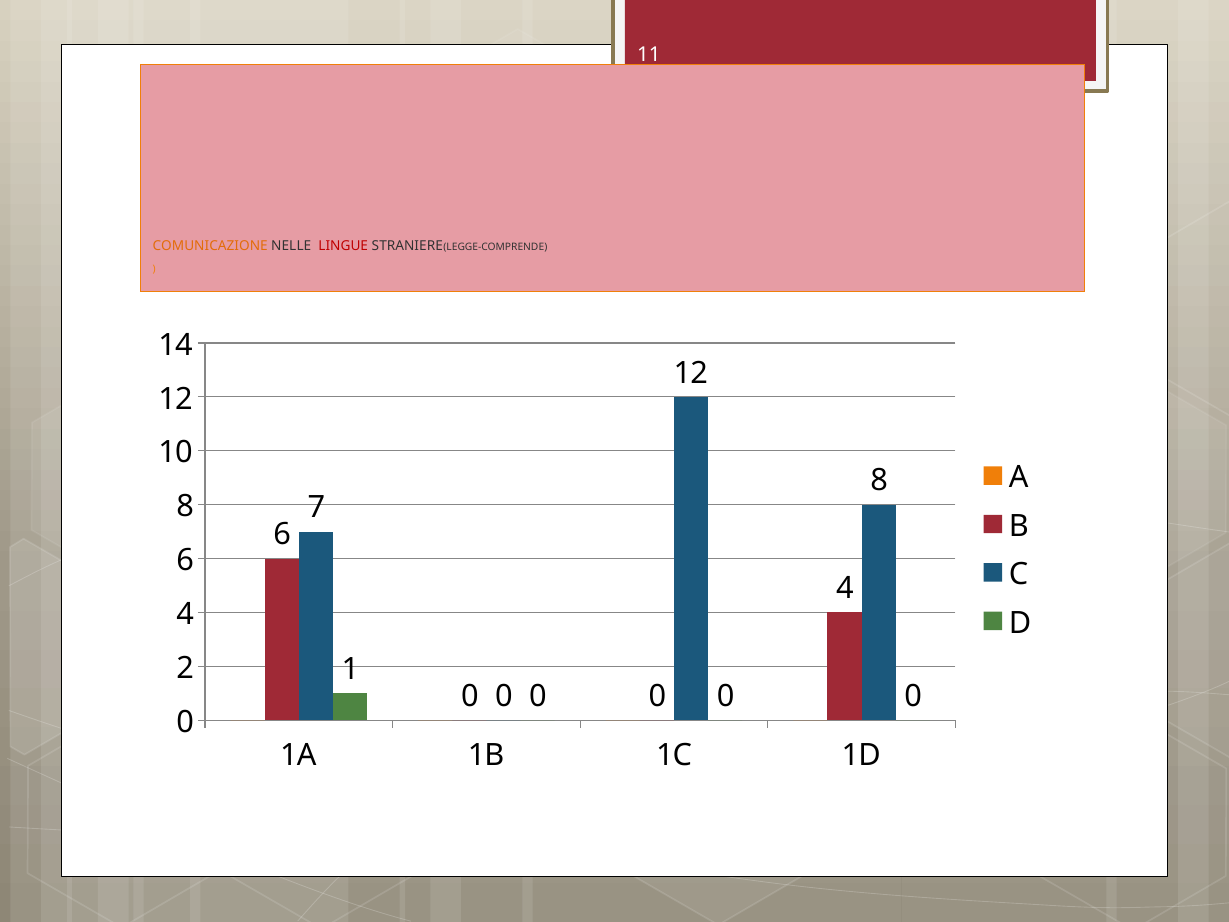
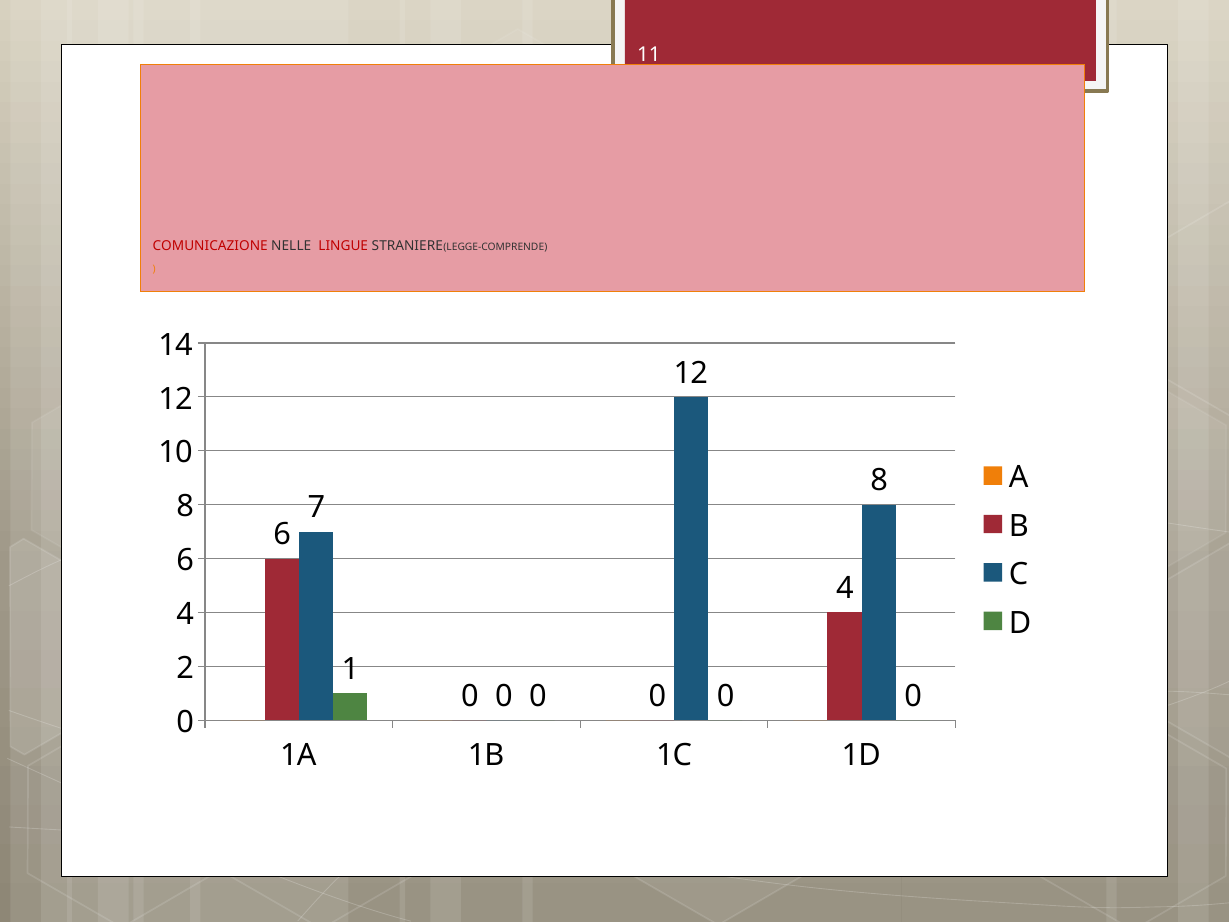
COMUNICAZIONE colour: orange -> red
